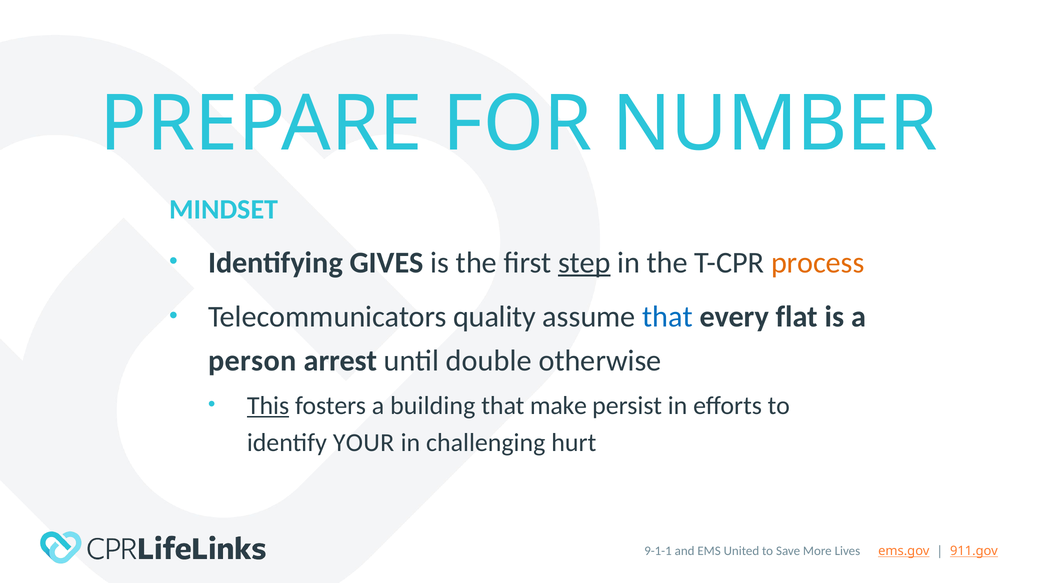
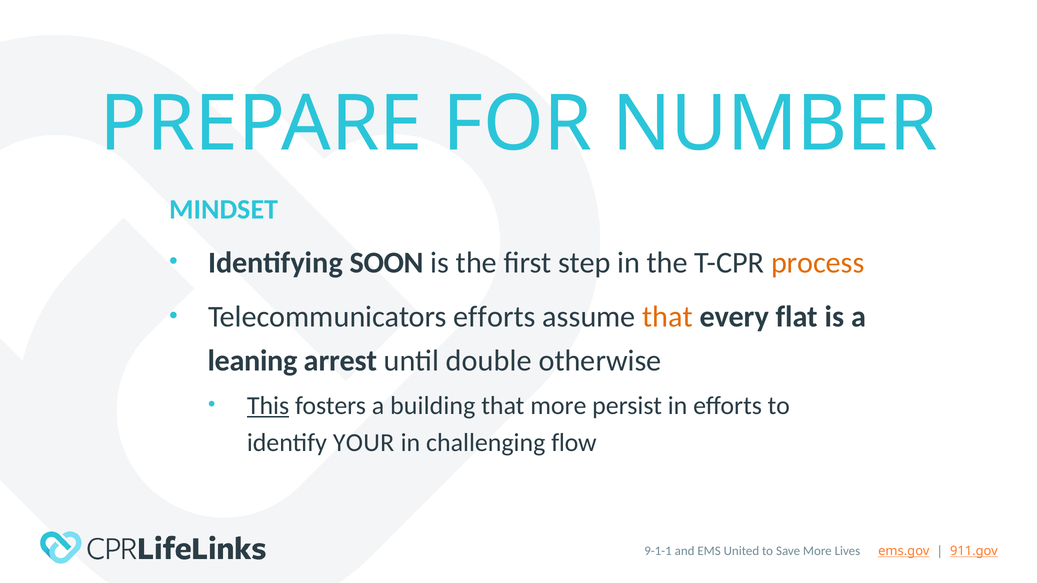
GIVES: GIVES -> SOON
step underline: present -> none
Telecommunicators quality: quality -> efforts
that at (668, 317) colour: blue -> orange
person: person -> leaning
that make: make -> more
hurt: hurt -> flow
